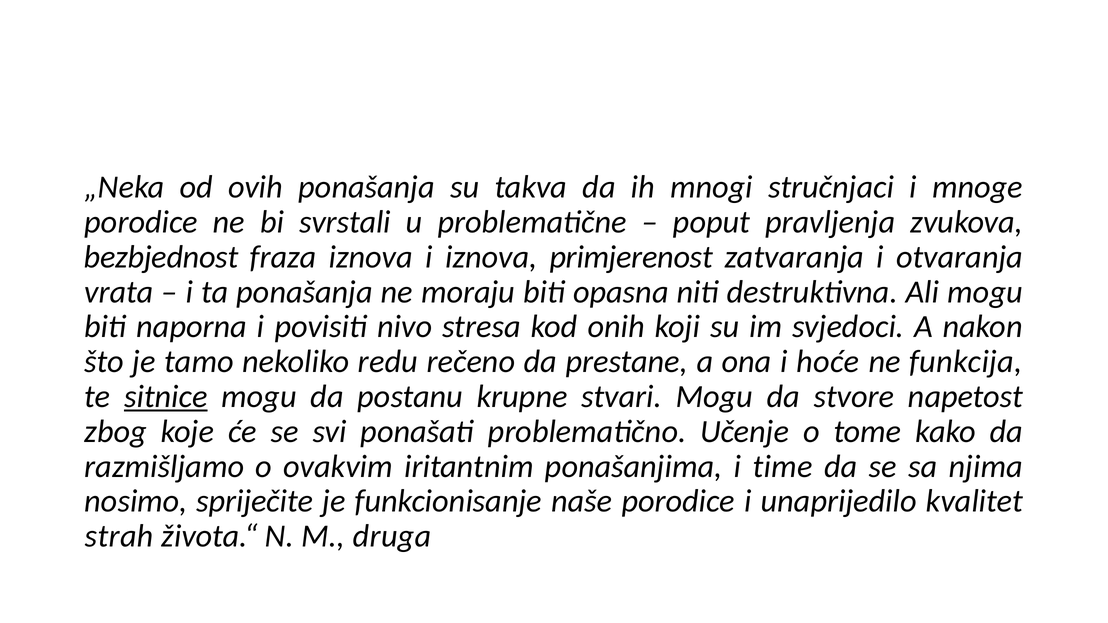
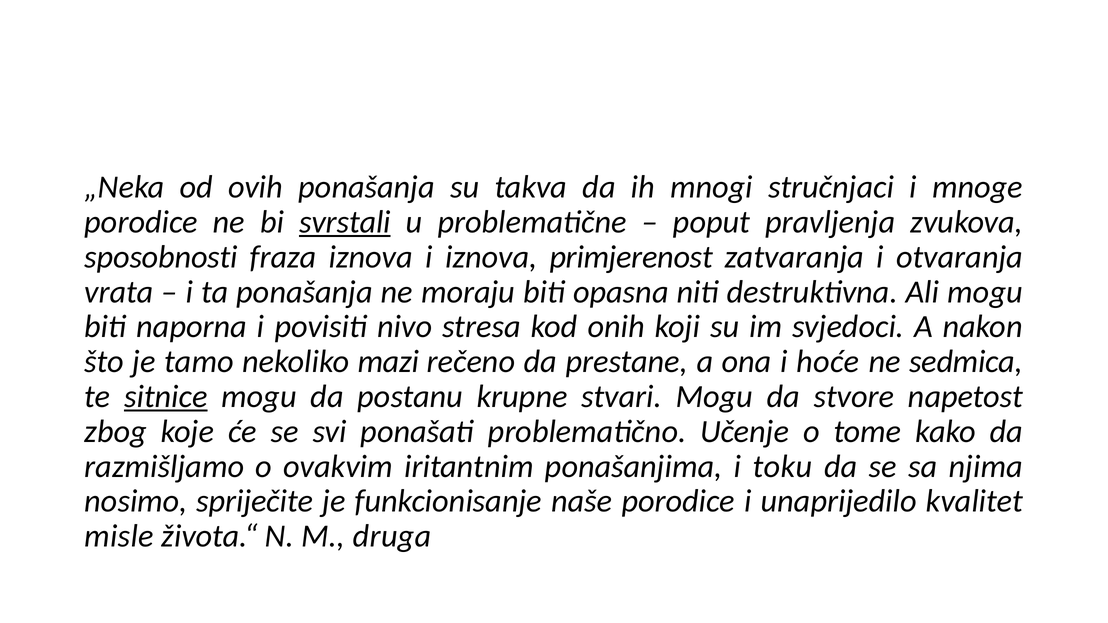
svrstali underline: none -> present
bezbjednost: bezbjednost -> sposobnosti
redu: redu -> mazi
funkcija: funkcija -> sedmica
time: time -> toku
strah: strah -> misle
